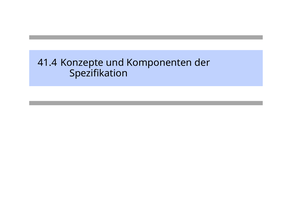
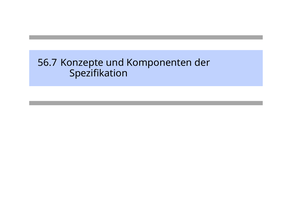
41.4: 41.4 -> 56.7
